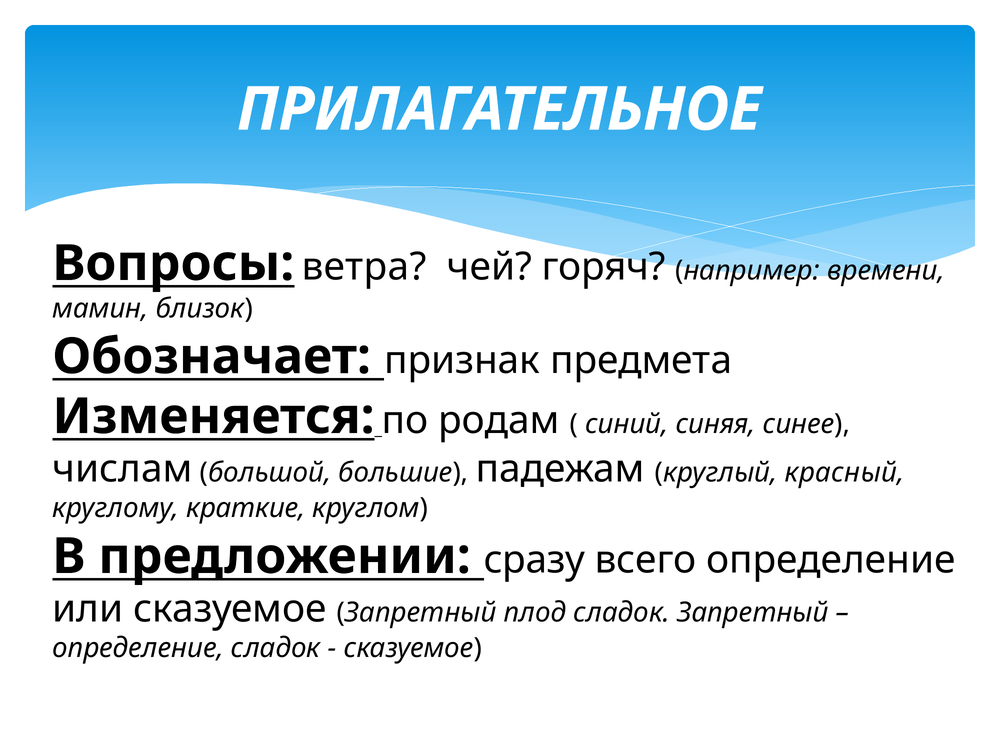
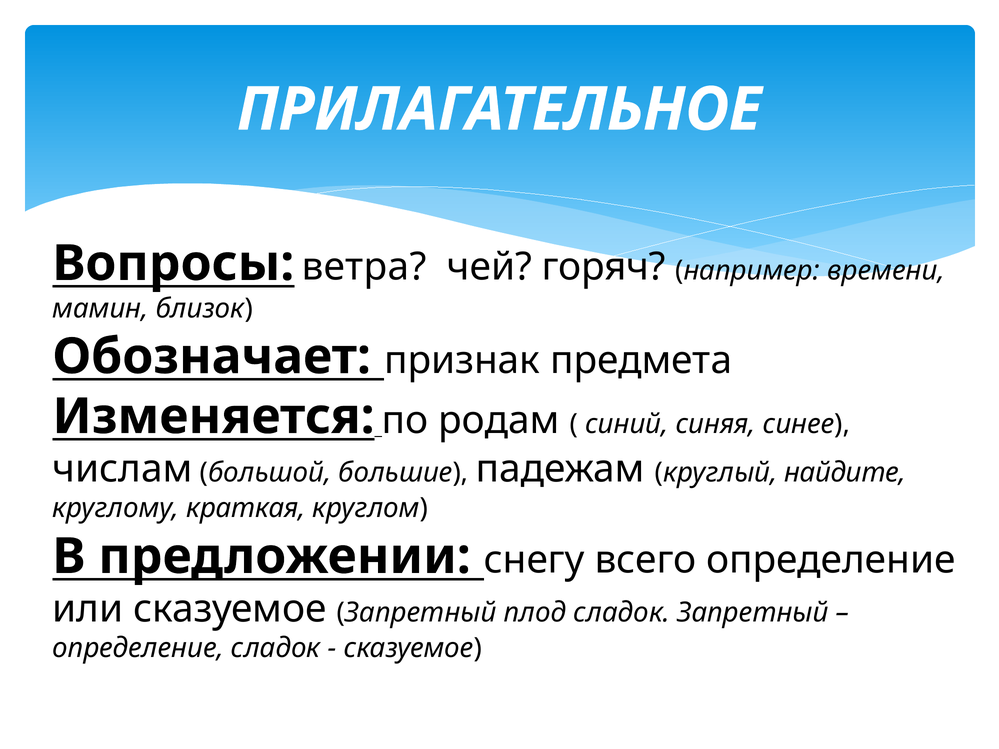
красный: красный -> найдите
краткие: краткие -> краткая
сразу: сразу -> снегу
